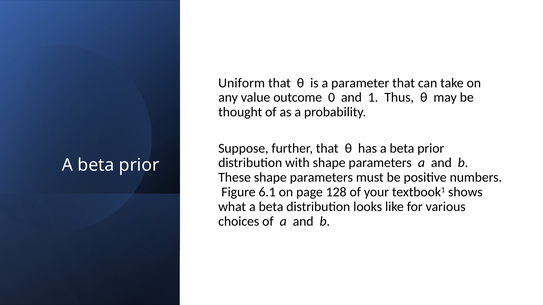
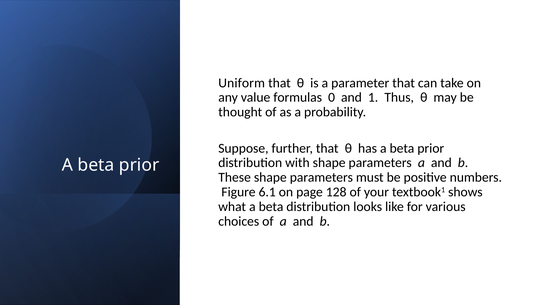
outcome: outcome -> formulas
